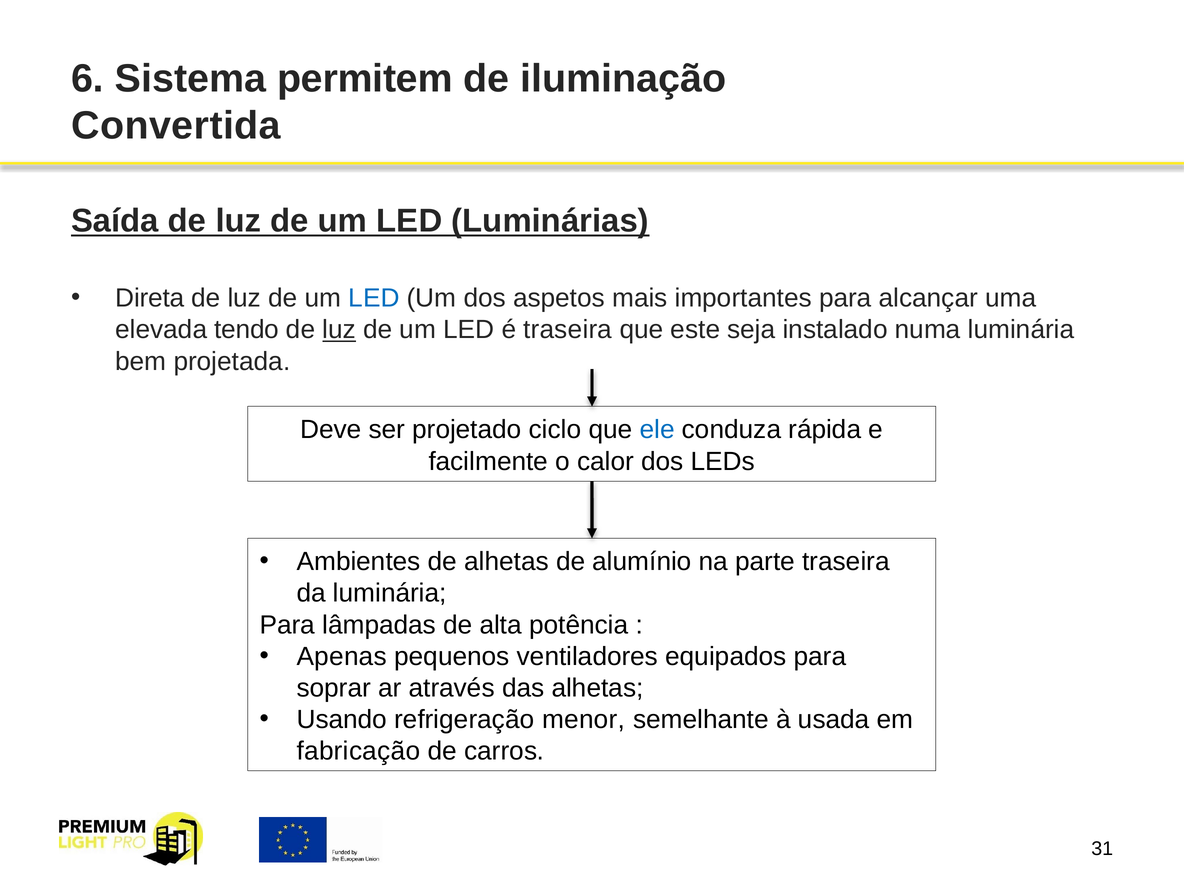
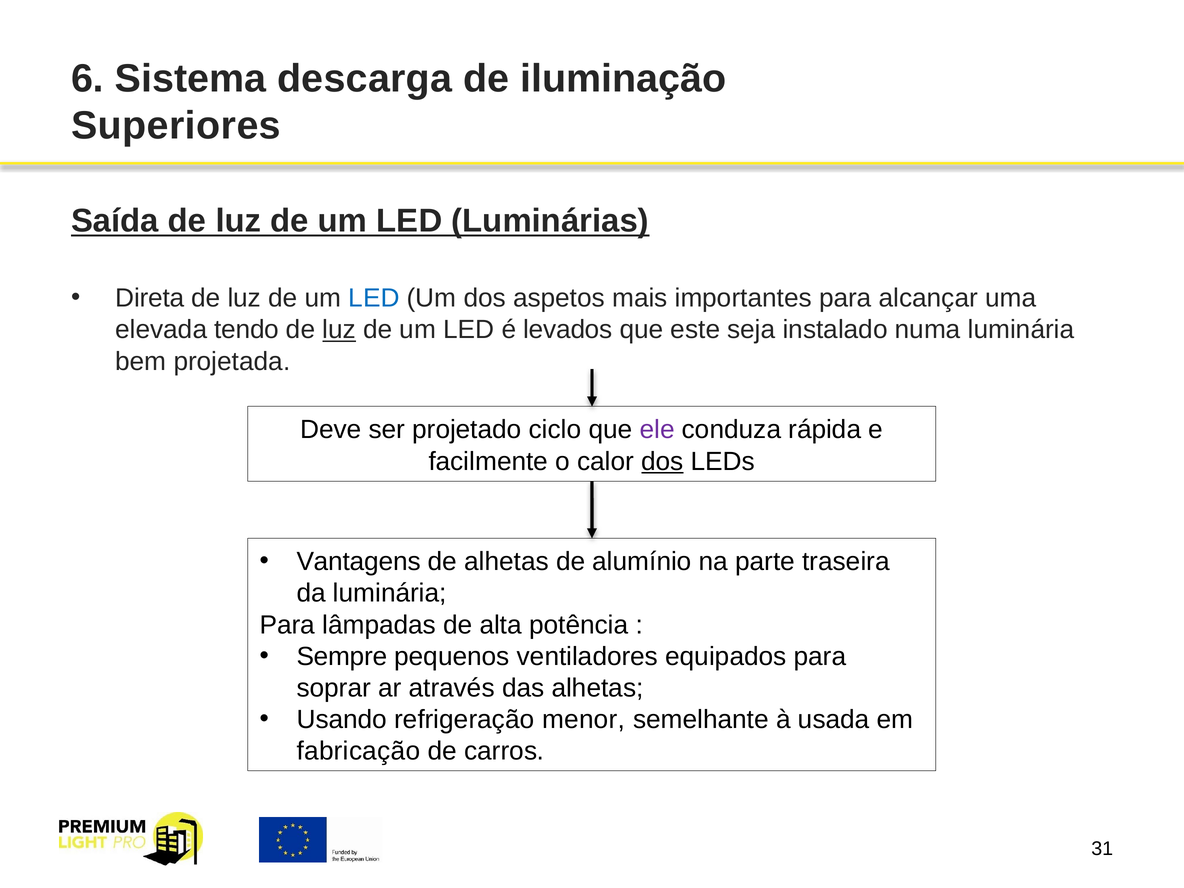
permitem: permitem -> descarga
Convertida: Convertida -> Superiores
é traseira: traseira -> levados
ele colour: blue -> purple
dos at (662, 461) underline: none -> present
Ambientes: Ambientes -> Vantagens
Apenas: Apenas -> Sempre
